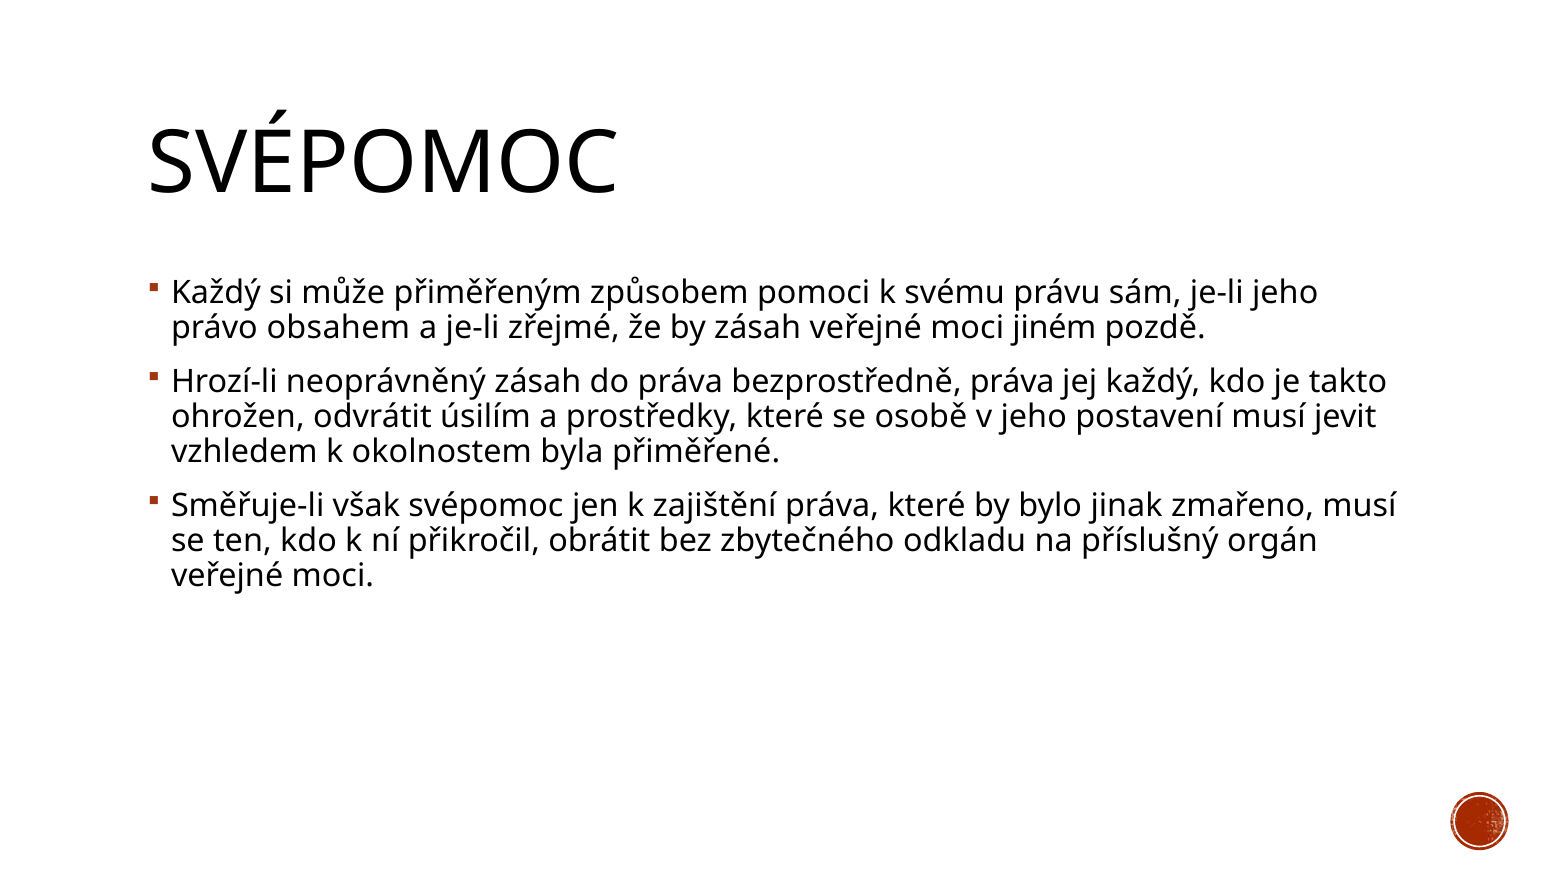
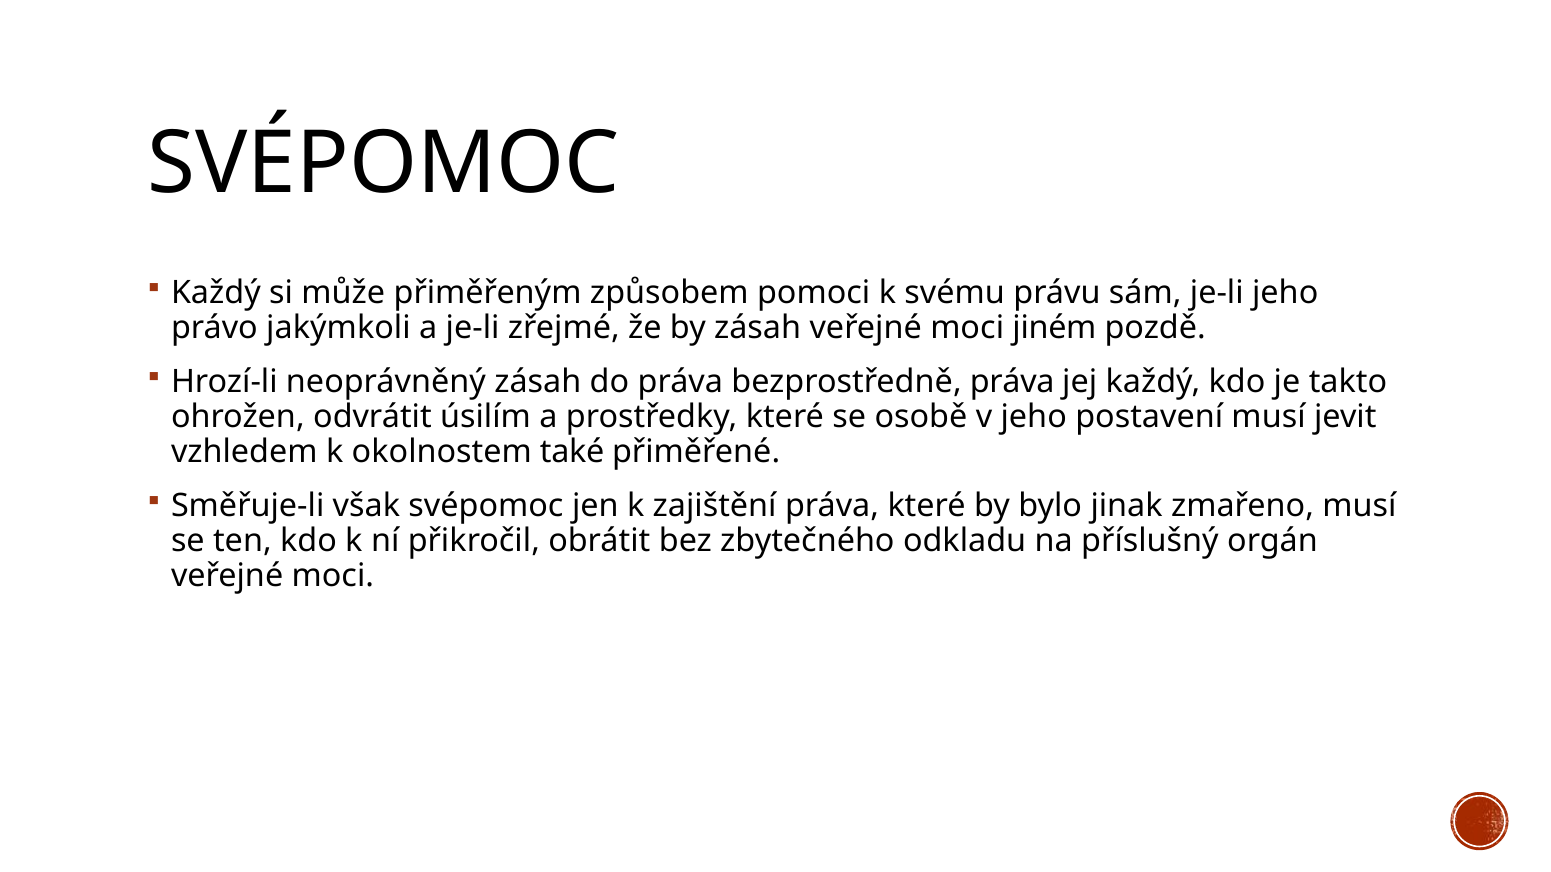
obsahem: obsahem -> jakýmkoli
byla: byla -> také
